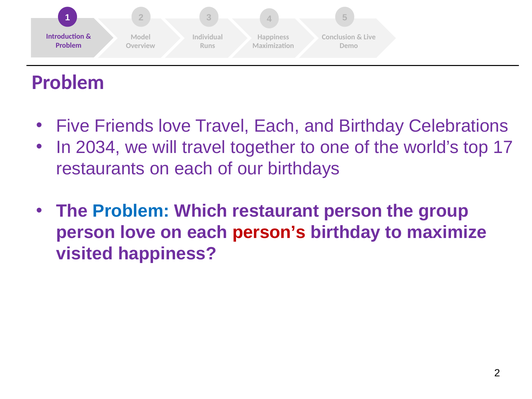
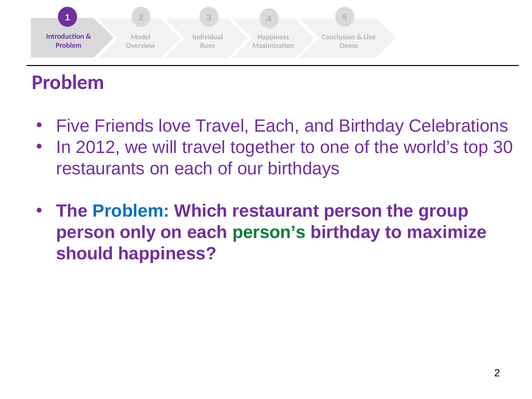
2034: 2034 -> 2012
17: 17 -> 30
person love: love -> only
person’s colour: red -> green
visited: visited -> should
